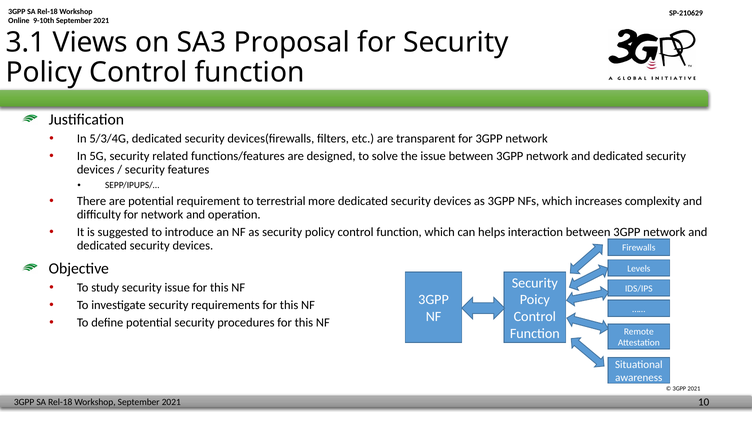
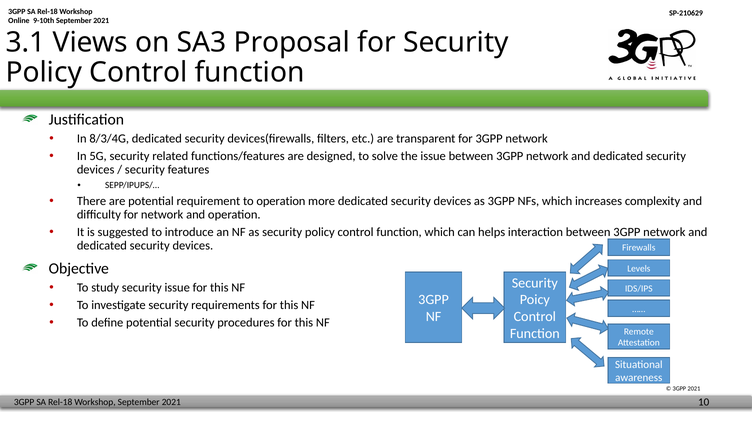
5/3/4G: 5/3/4G -> 8/3/4G
to terrestrial: terrestrial -> operation
